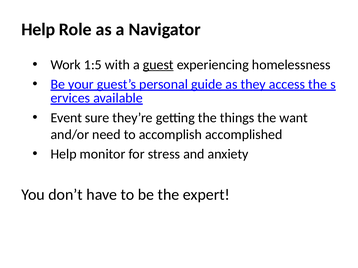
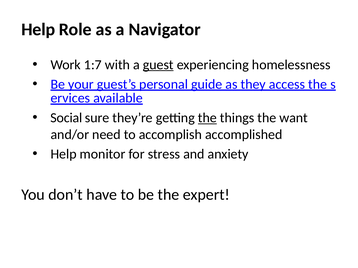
1:5: 1:5 -> 1:7
Event: Event -> Social
the at (207, 118) underline: none -> present
